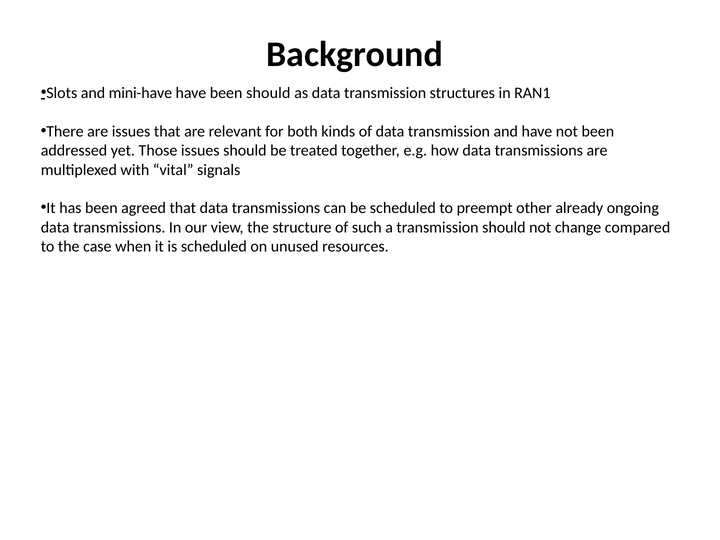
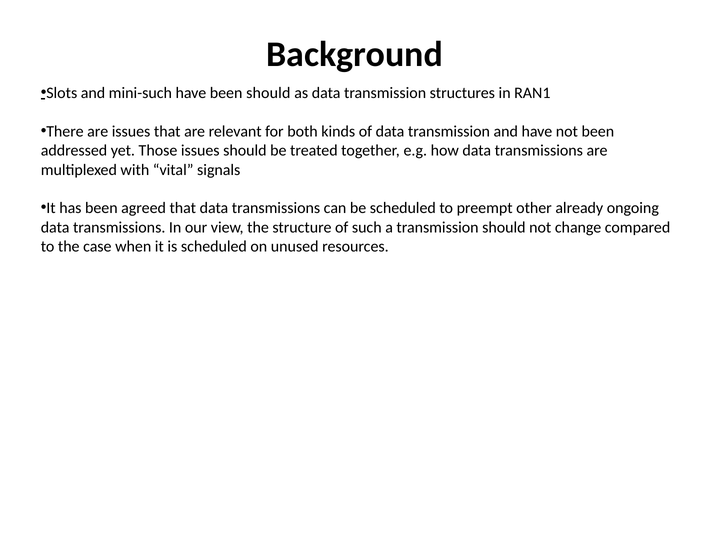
mini-have: mini-have -> mini-such
